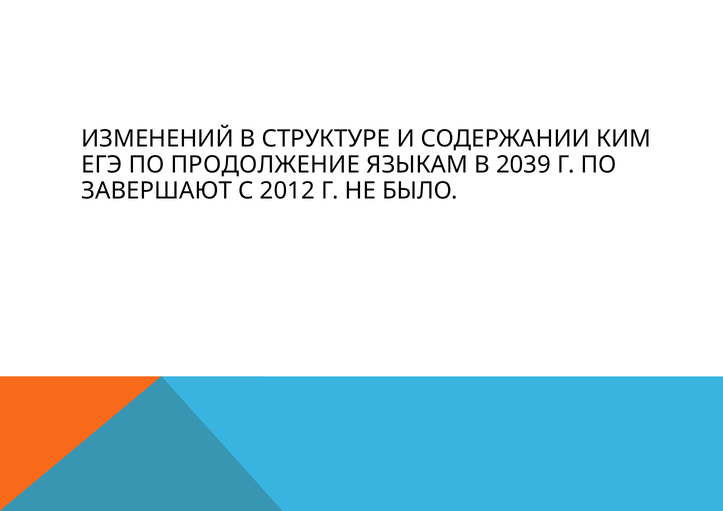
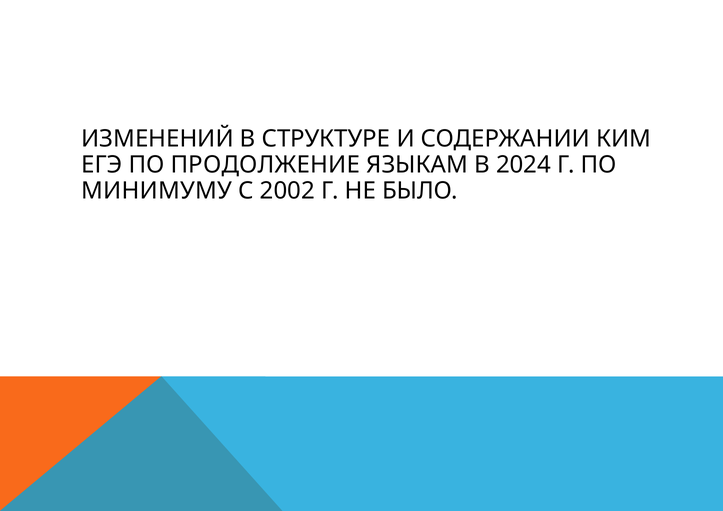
2039: 2039 -> 2024
ЗАВЕРШАЮТ: ЗАВЕРШАЮТ -> МИНИМУМУ
2012: 2012 -> 2002
